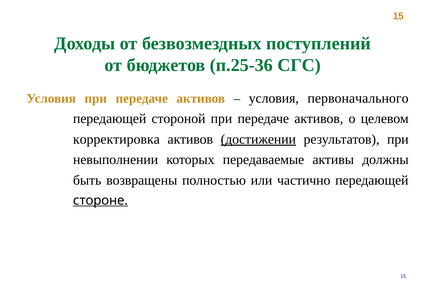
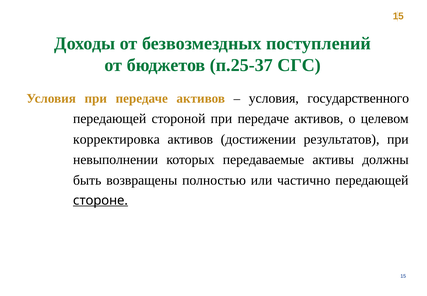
п.25-36: п.25-36 -> п.25-37
первоначального: первоначального -> государственного
достижении underline: present -> none
